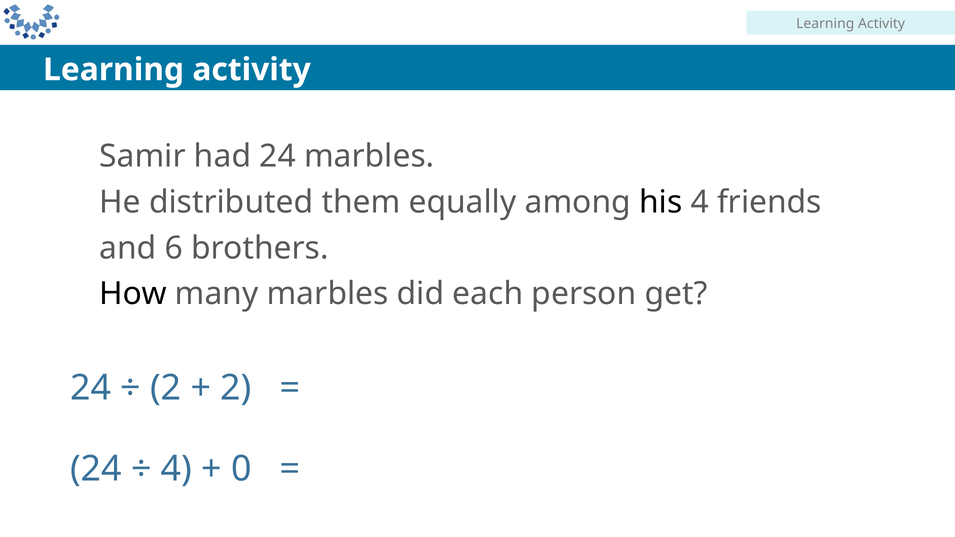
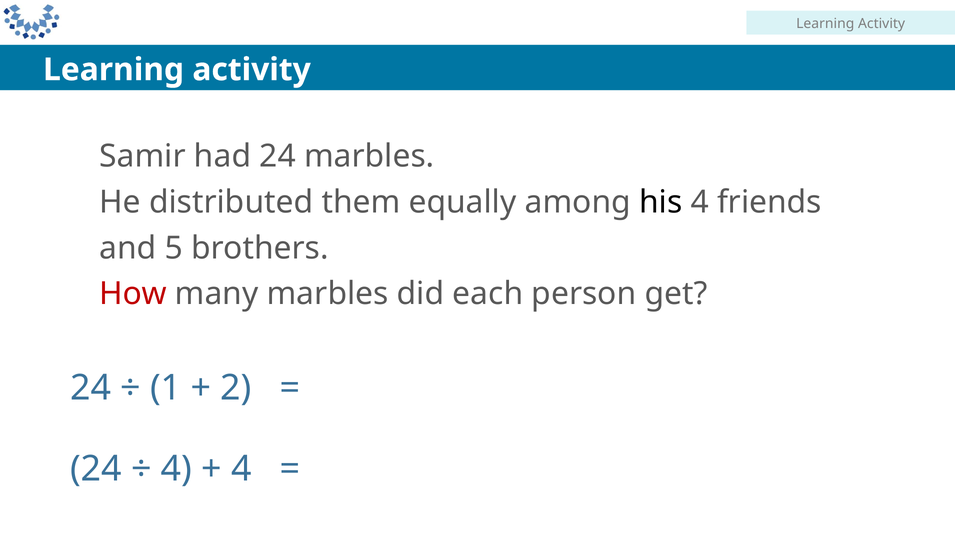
6: 6 -> 5
How colour: black -> red
2 at (166, 388): 2 -> 1
0 at (241, 469): 0 -> 4
